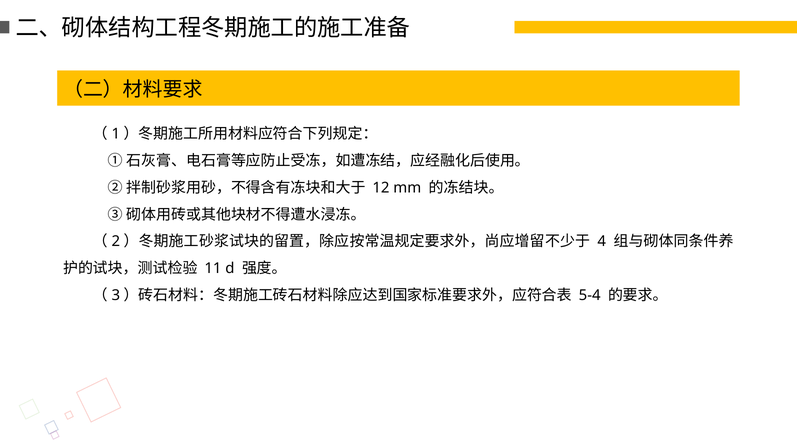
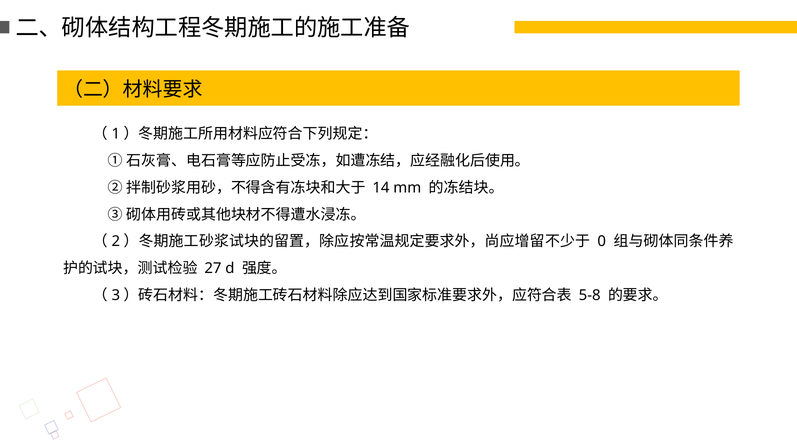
12: 12 -> 14
4: 4 -> 0
11: 11 -> 27
5-4: 5-4 -> 5-8
